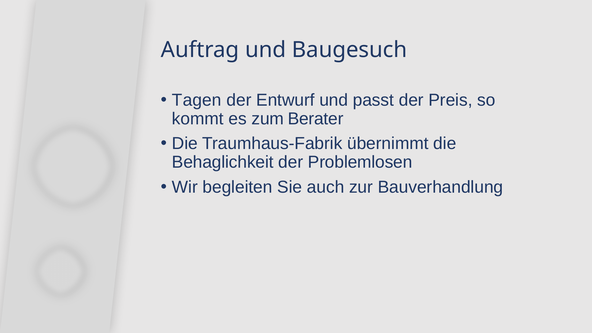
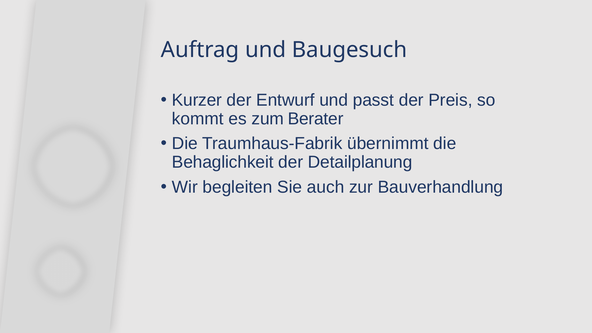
Tagen: Tagen -> Kurzer
Problemlosen: Problemlosen -> Detailplanung
